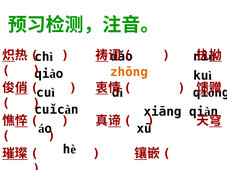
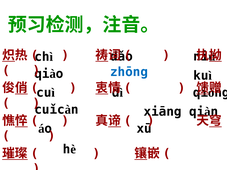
zhōng colour: orange -> blue
